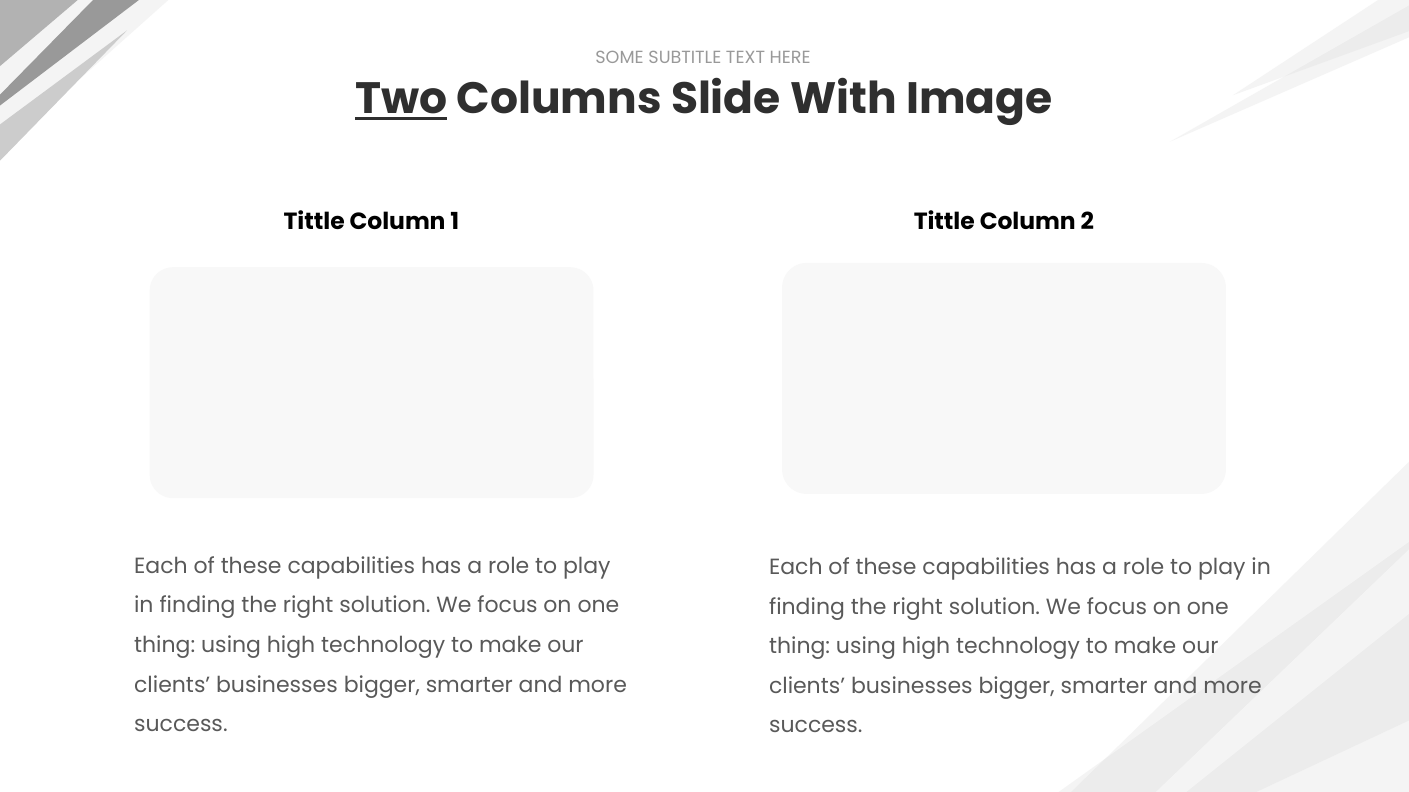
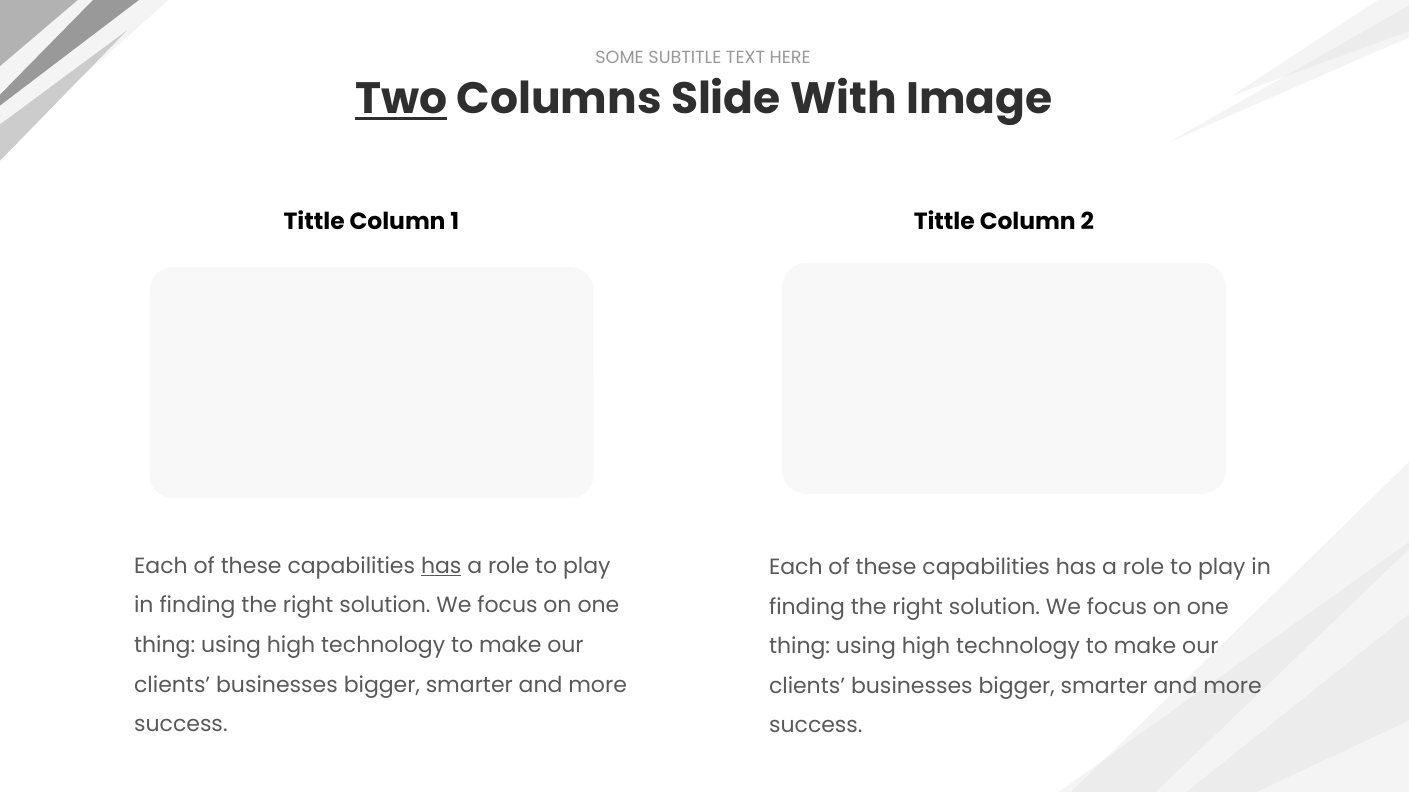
has at (441, 566) underline: none -> present
